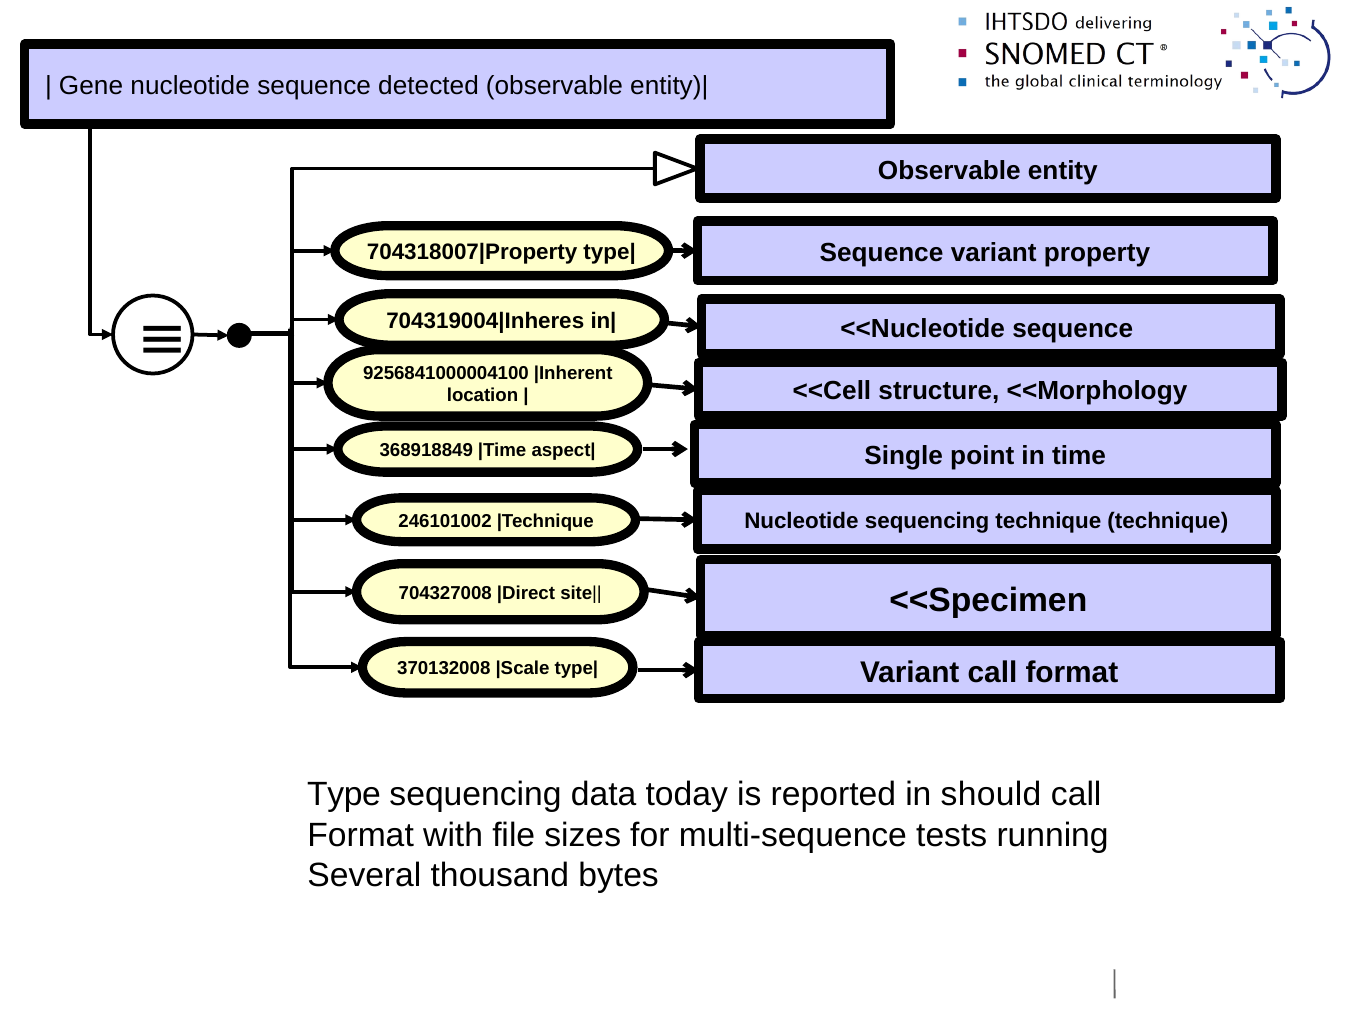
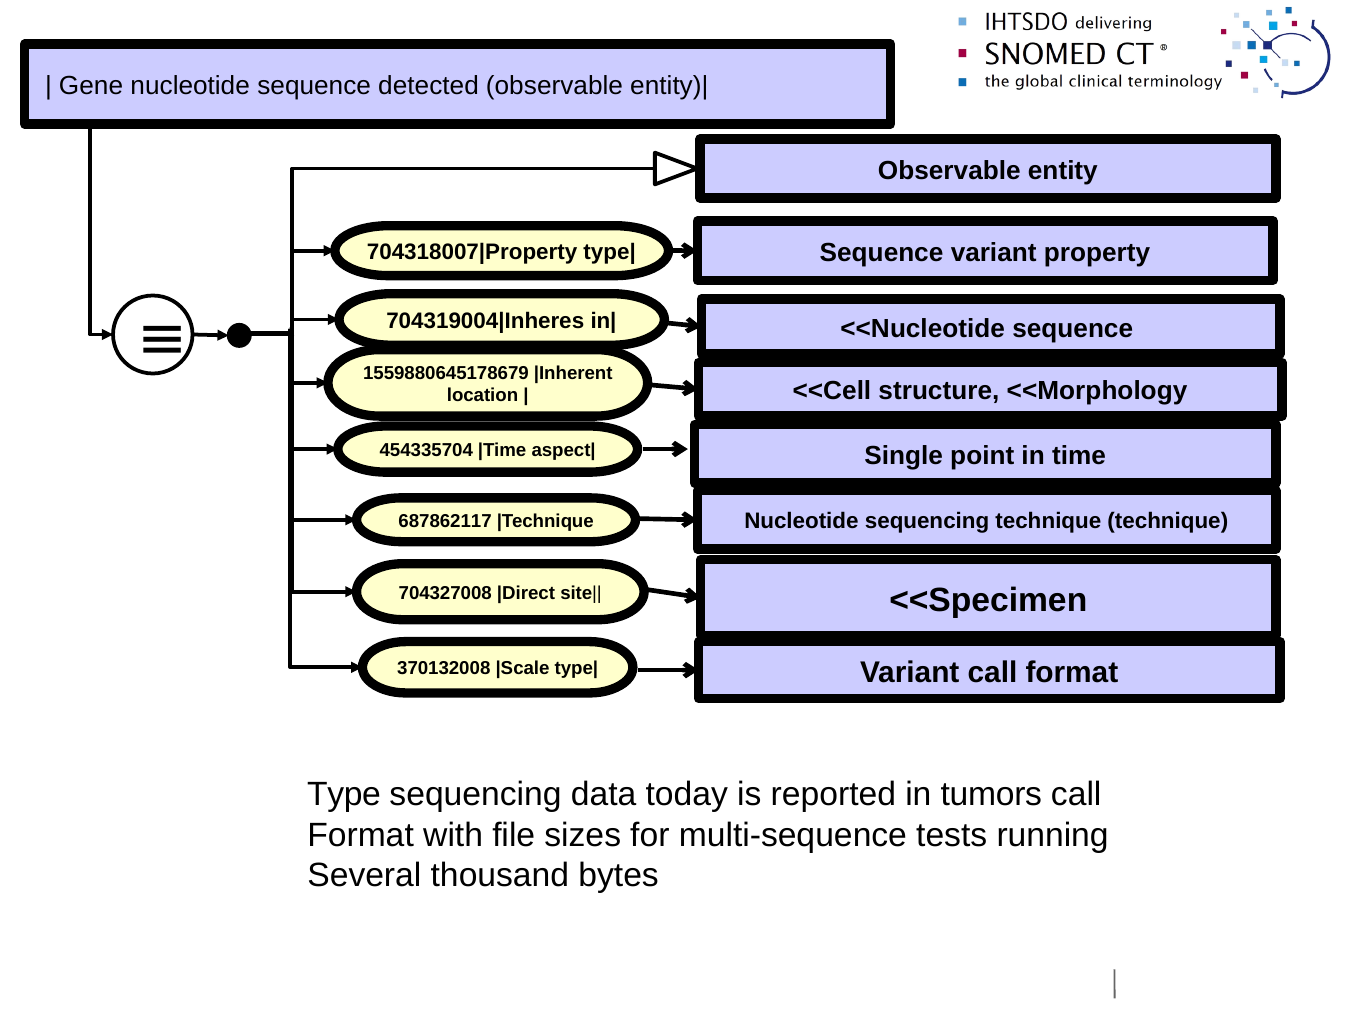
9256841000004100: 9256841000004100 -> 1559880645178679
368918849: 368918849 -> 454335704
246101002: 246101002 -> 687862117
should: should -> tumors
